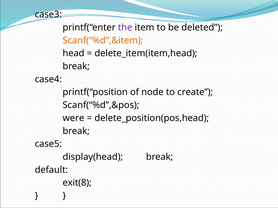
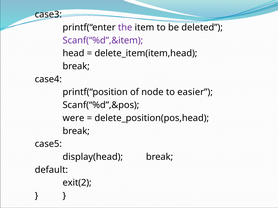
Scanf(“%d”,&item colour: orange -> purple
create: create -> easier
exit(8: exit(8 -> exit(2
